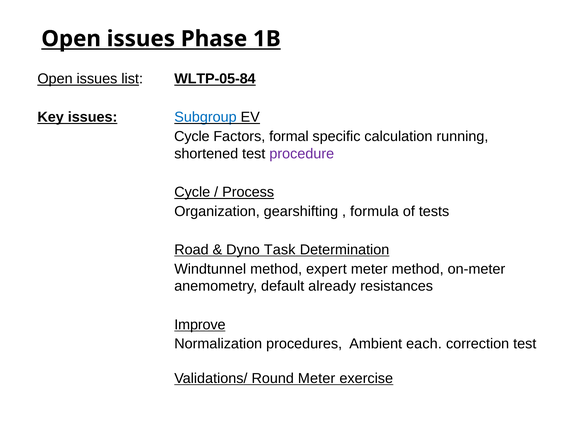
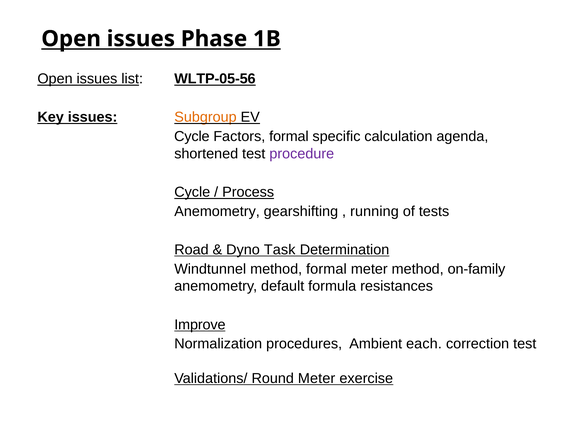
WLTP-05-84: WLTP-05-84 -> WLTP-05-56
Subgroup colour: blue -> orange
running: running -> agenda
Organization at (217, 211): Organization -> Anemometry
formula: formula -> running
method expert: expert -> formal
on-meter: on-meter -> on-family
already: already -> formula
